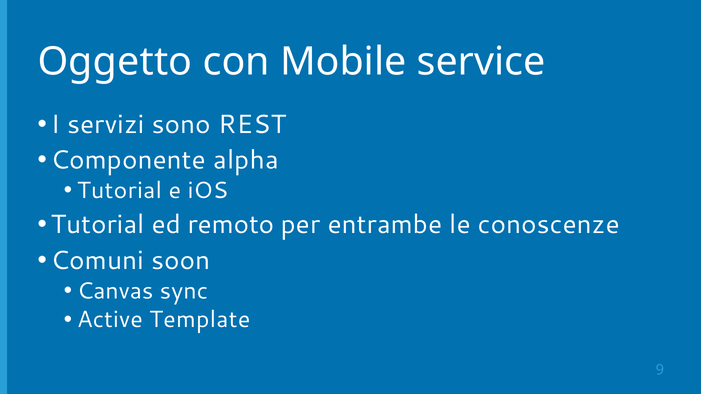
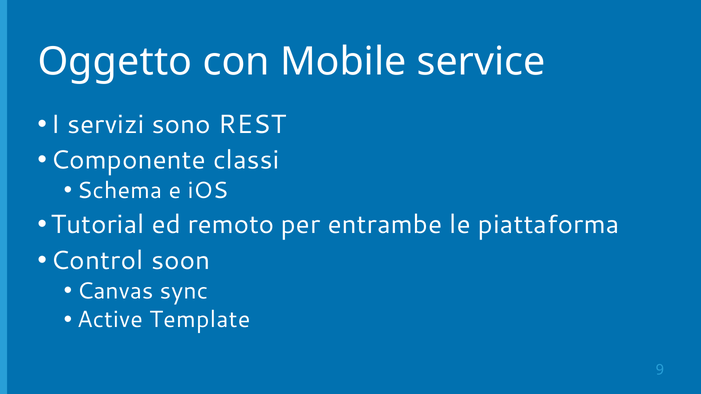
alpha: alpha -> classi
Tutorial at (119, 191): Tutorial -> Schema
conoscenze: conoscenze -> piattaforma
Comuni: Comuni -> Control
